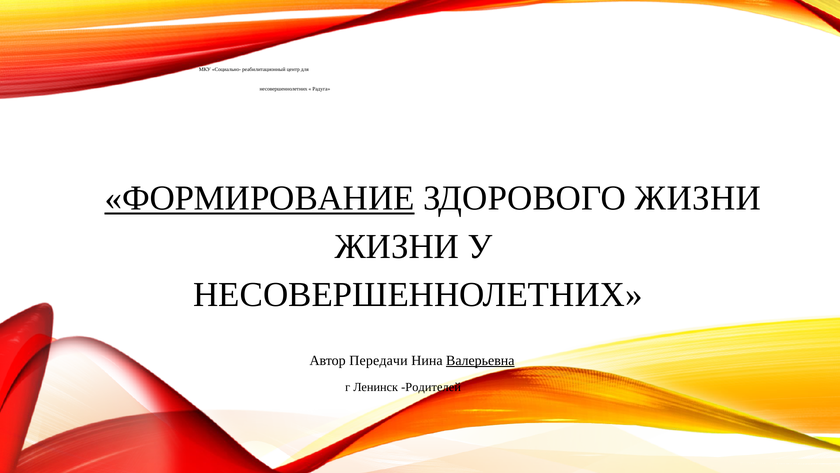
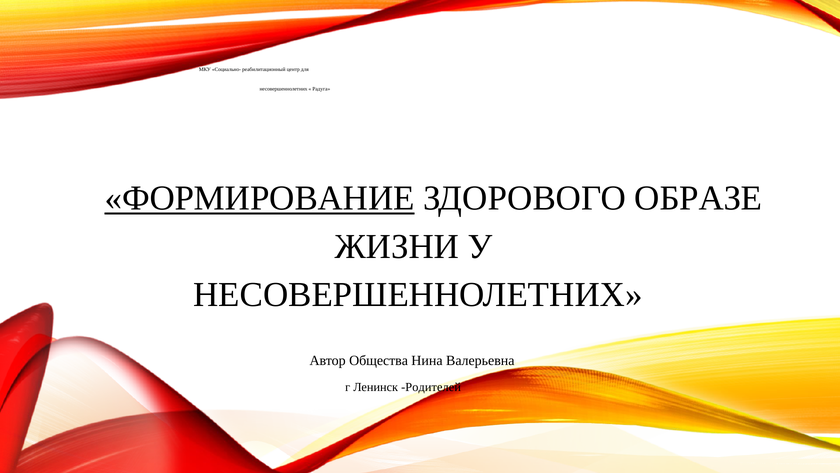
ЗДОРОВОГО ЖИЗНИ: ЖИЗНИ -> ОБРАЗЕ
Передачи: Передачи -> Общества
Валерьевна underline: present -> none
